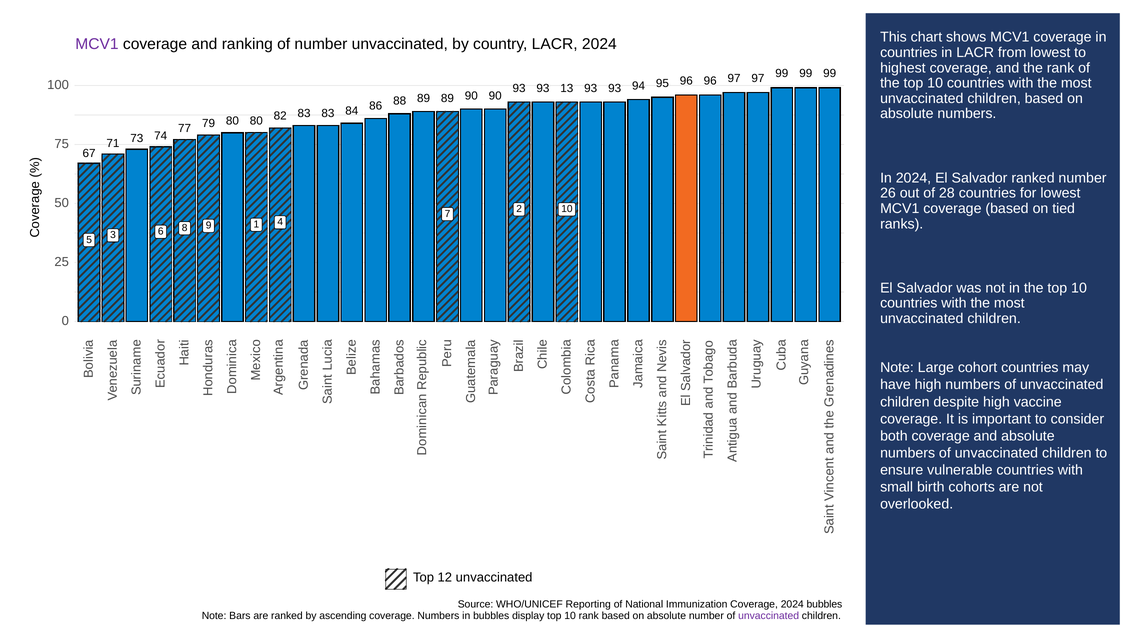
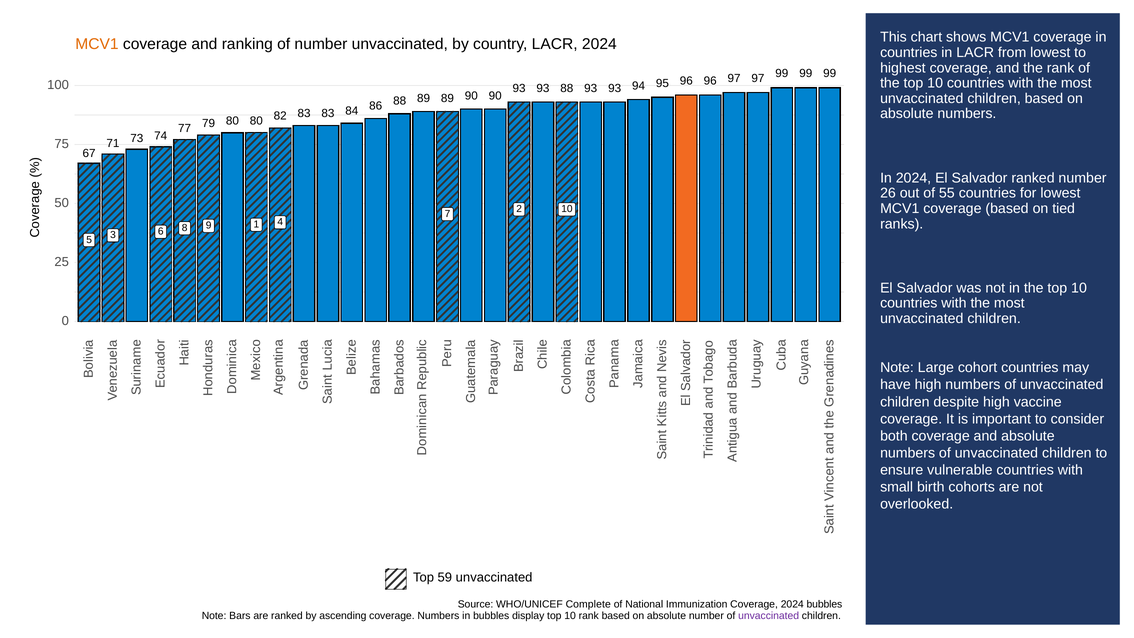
MCV1 at (97, 44) colour: purple -> orange
93 13: 13 -> 88
28: 28 -> 55
12: 12 -> 59
Reporting: Reporting -> Complete
